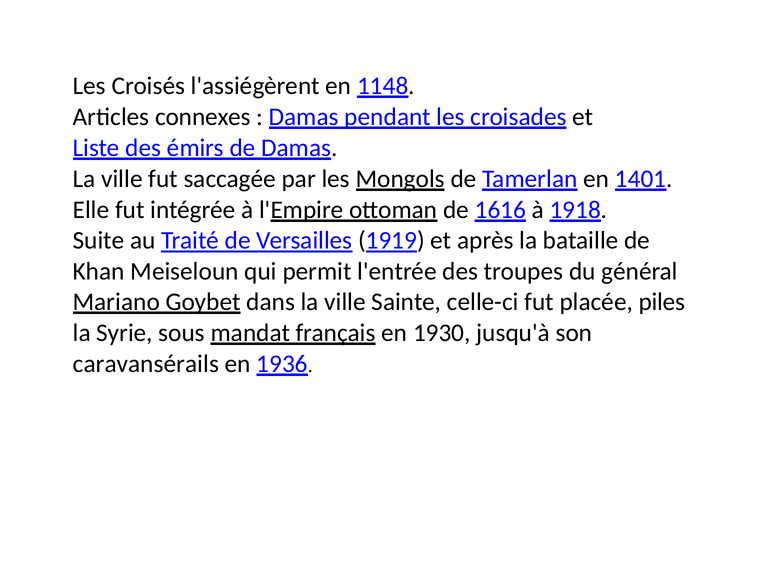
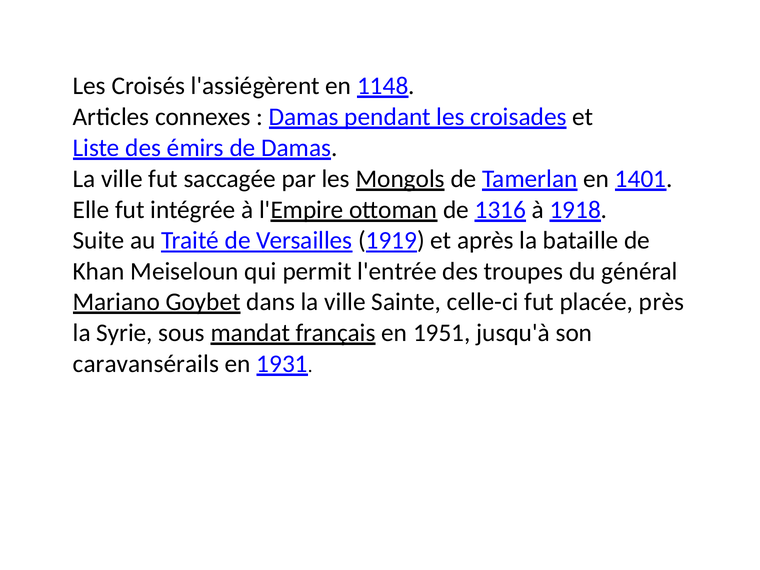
1616: 1616 -> 1316
piles: piles -> près
1930: 1930 -> 1951
1936: 1936 -> 1931
